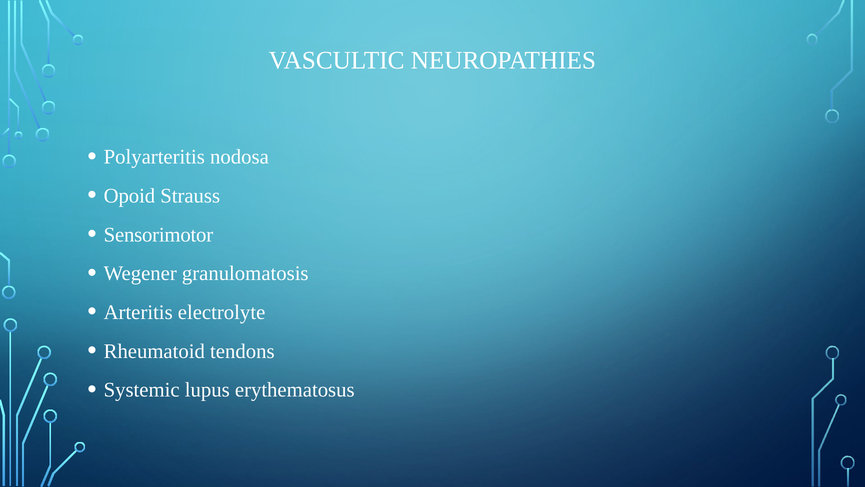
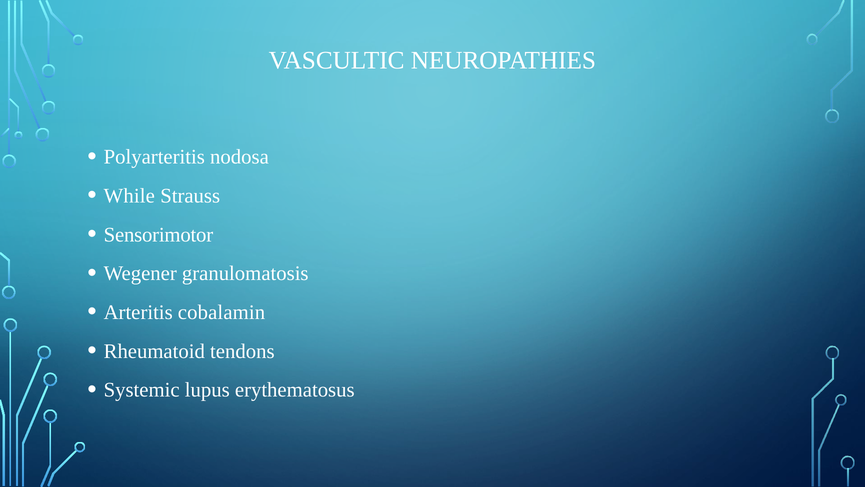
Opoid: Opoid -> While
electrolyte: electrolyte -> cobalamin
